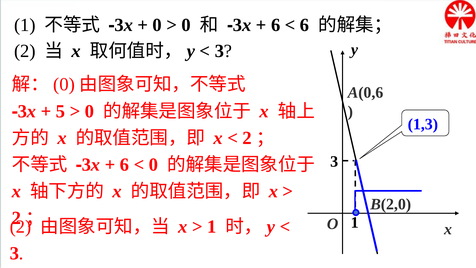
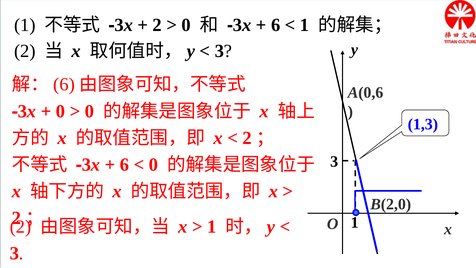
0 at (157, 25): 0 -> 2
6 at (305, 25): 6 -> 1
0 at (64, 84): 0 -> 6
5 at (61, 111): 5 -> 0
